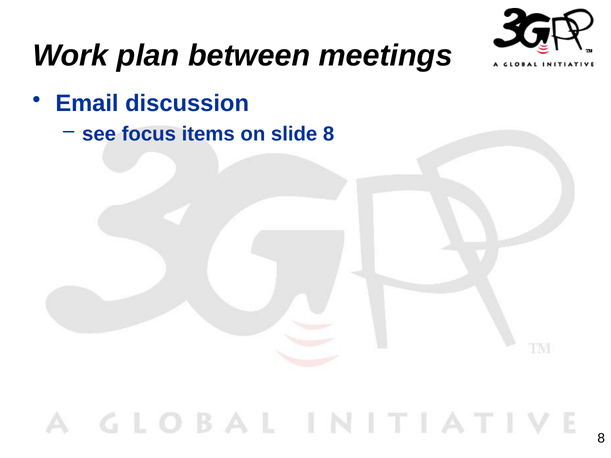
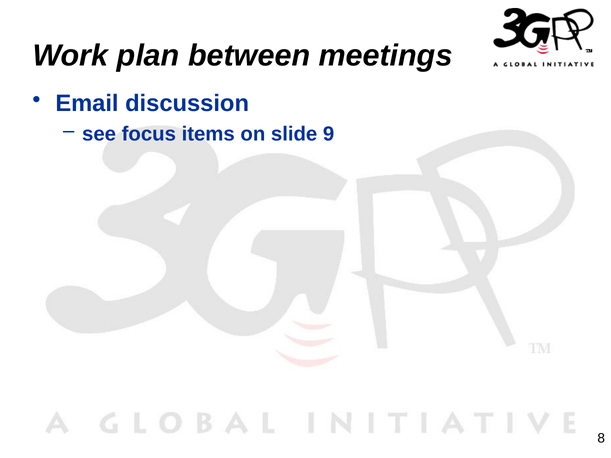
slide 8: 8 -> 9
